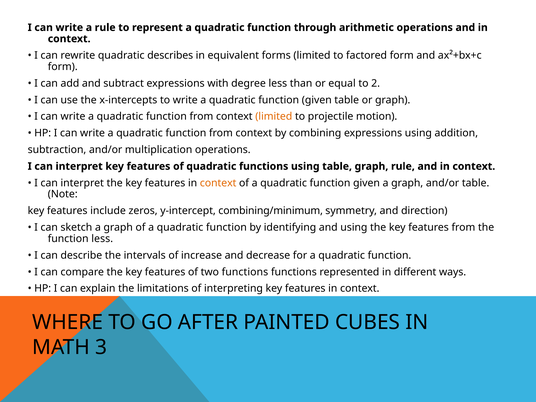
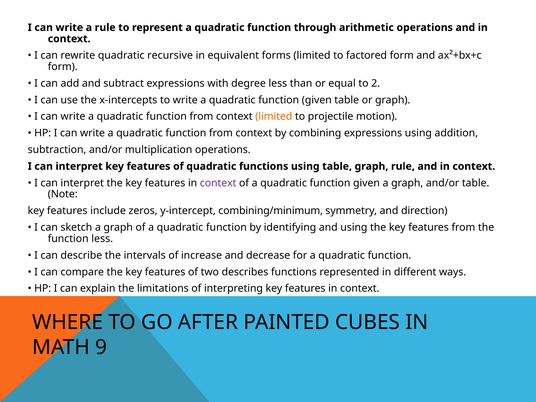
describes: describes -> recursive
context at (218, 183) colour: orange -> purple
two functions: functions -> describes
3: 3 -> 9
